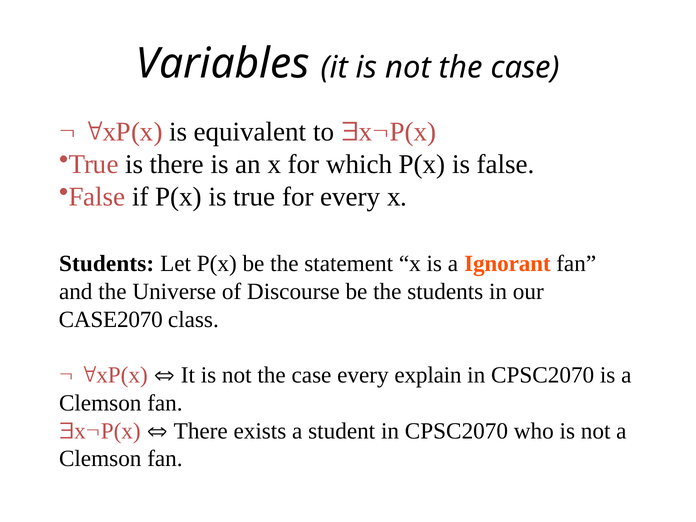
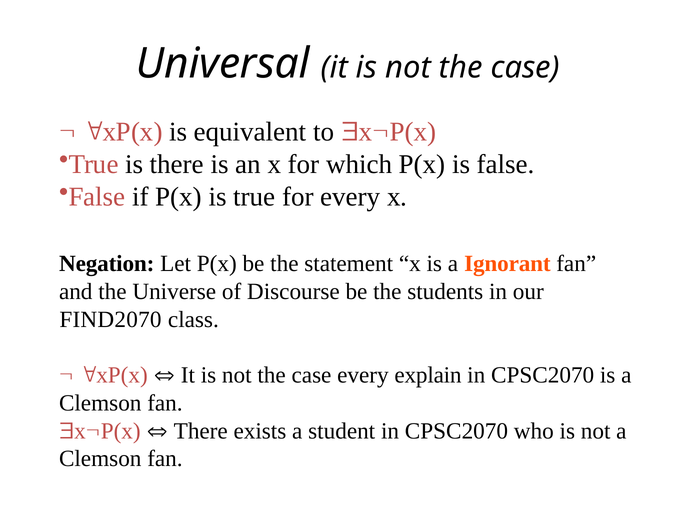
Variables: Variables -> Universal
Students at (107, 264): Students -> Negation
CASE2070: CASE2070 -> FIND2070
